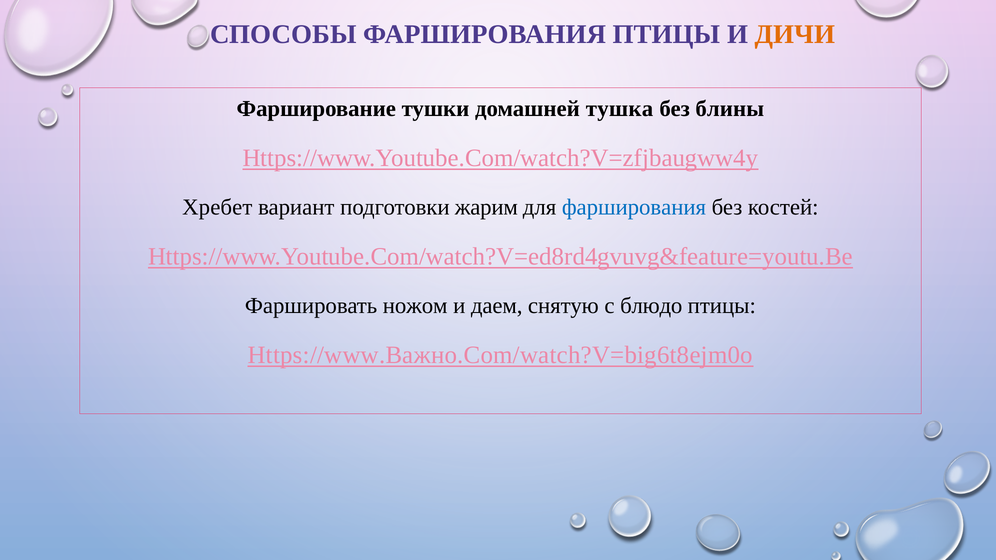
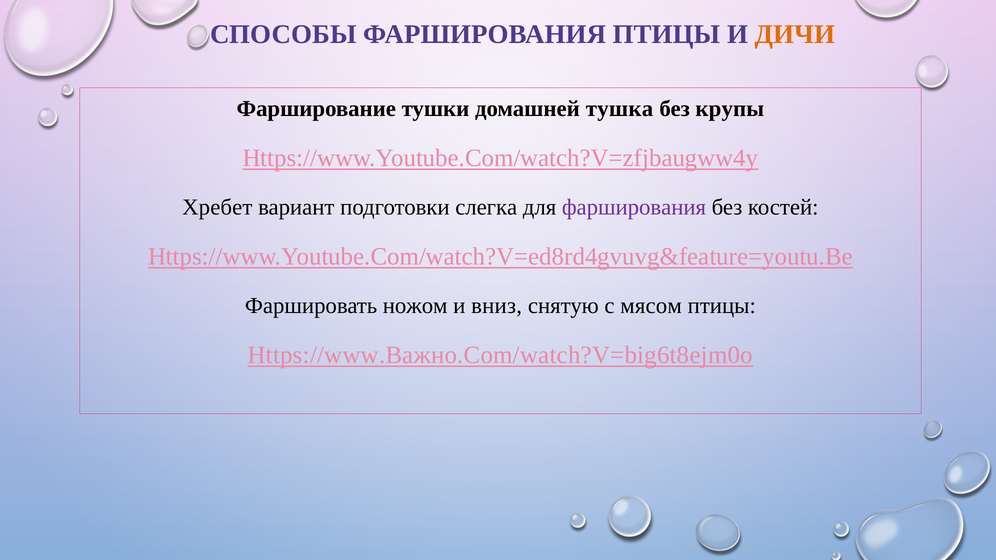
блины: блины -> крупы
жарим: жарим -> слегка
фарширования at (634, 207) colour: blue -> purple
даем: даем -> вниз
блюдо: блюдо -> мясом
